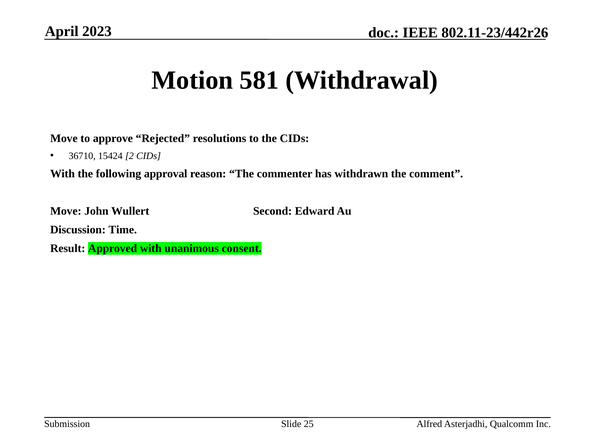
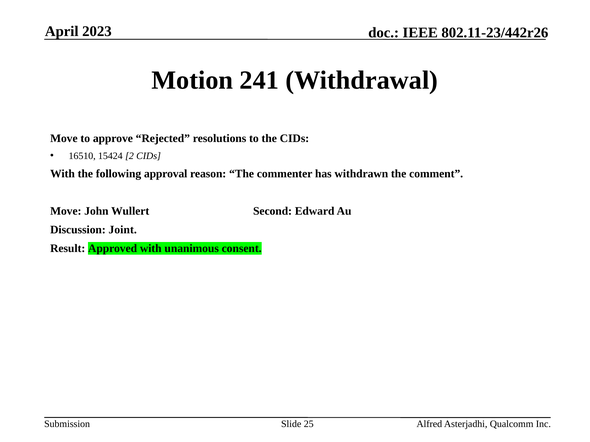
581: 581 -> 241
36710: 36710 -> 16510
Time: Time -> Joint
